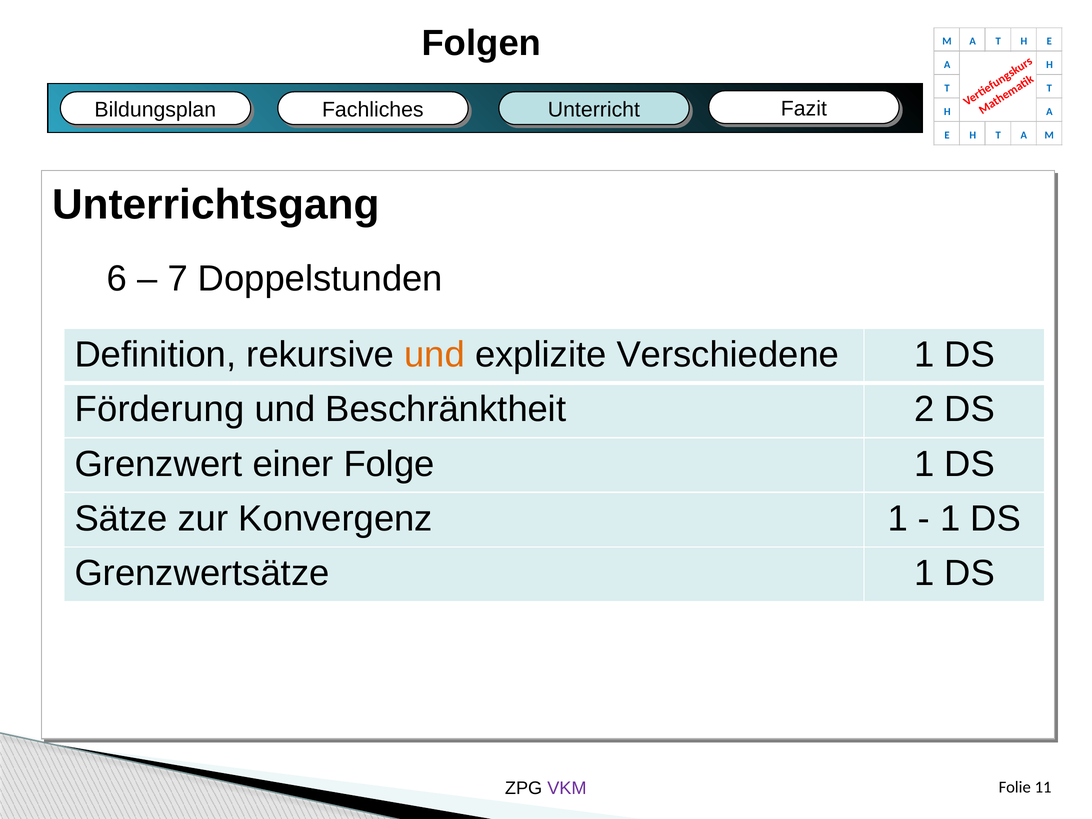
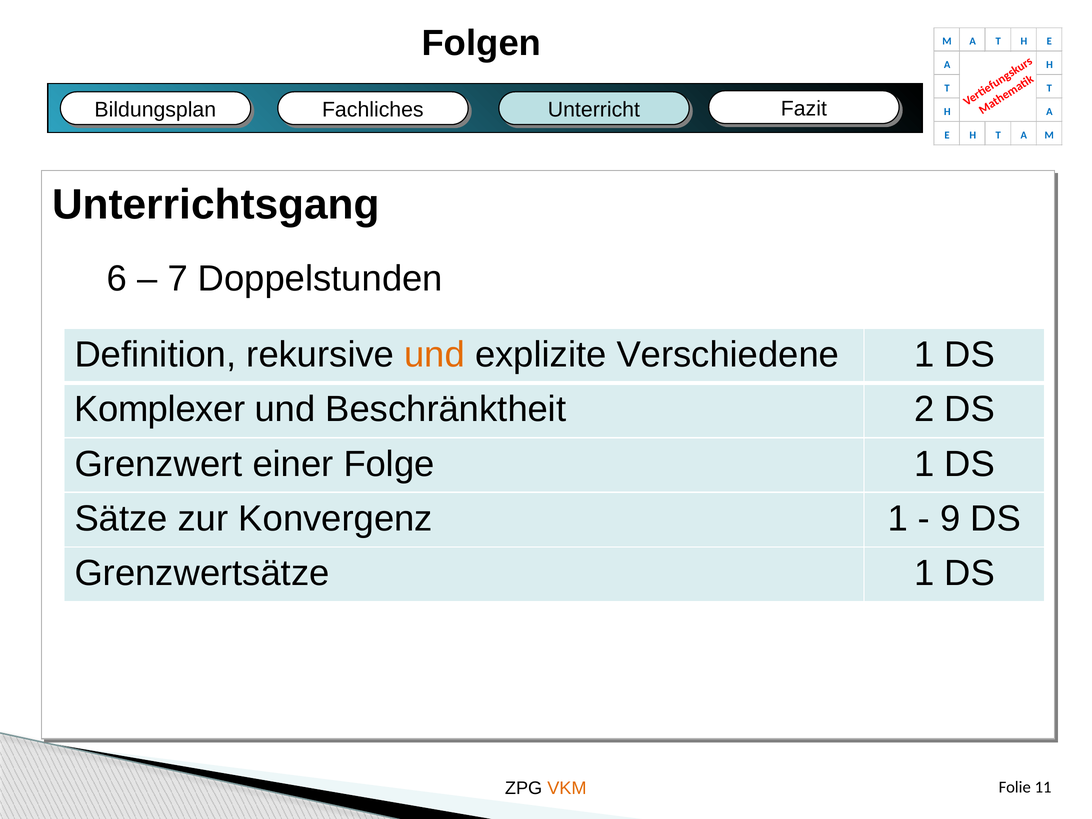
Förderung: Förderung -> Komplexer
1 at (950, 519): 1 -> 9
VKM colour: purple -> orange
